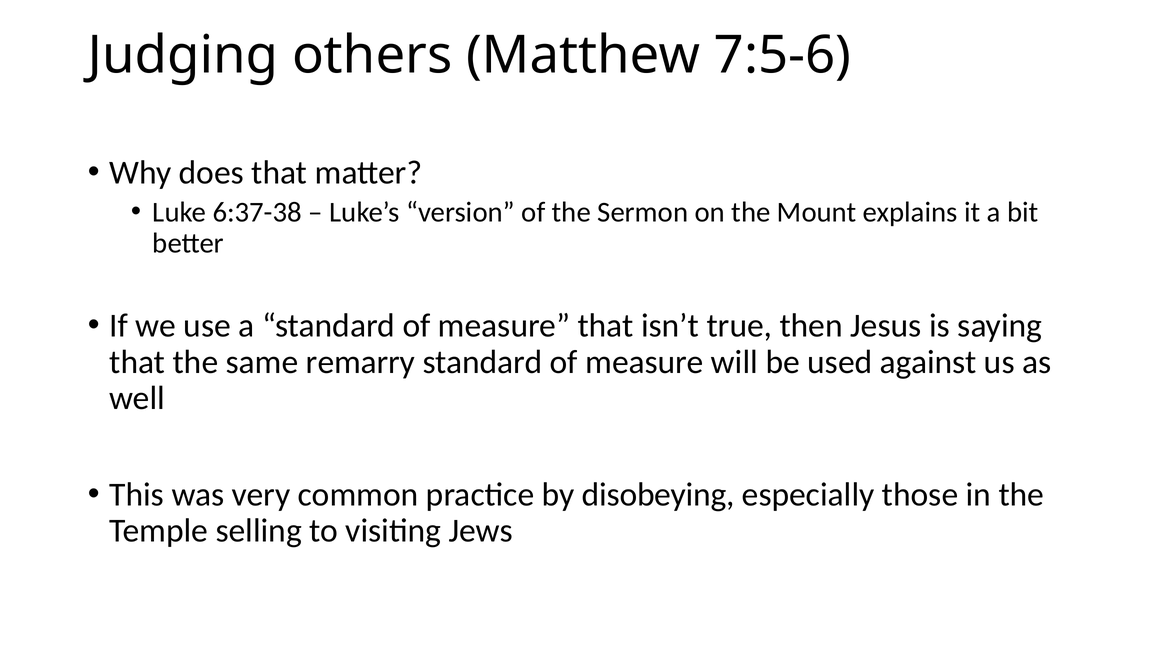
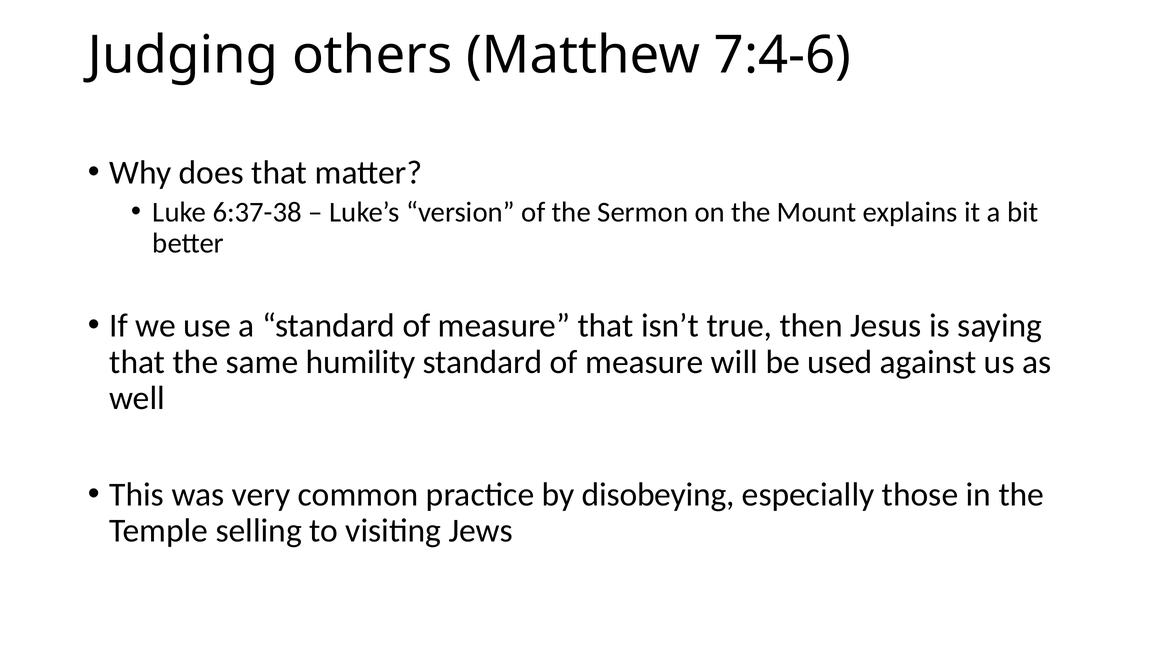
7:5-6: 7:5-6 -> 7:4-6
remarry: remarry -> humility
